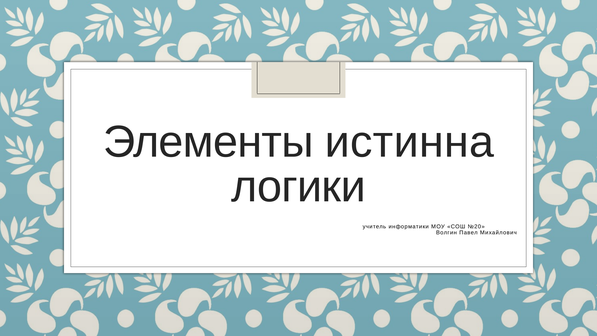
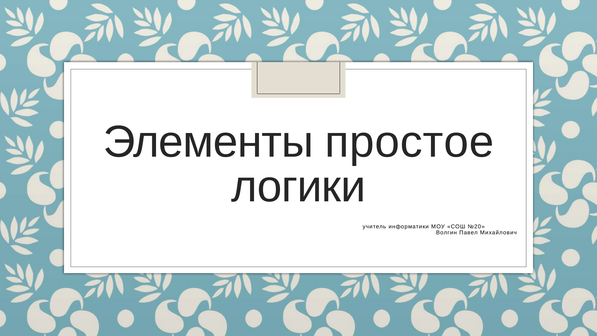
истинна: истинна -> простое
